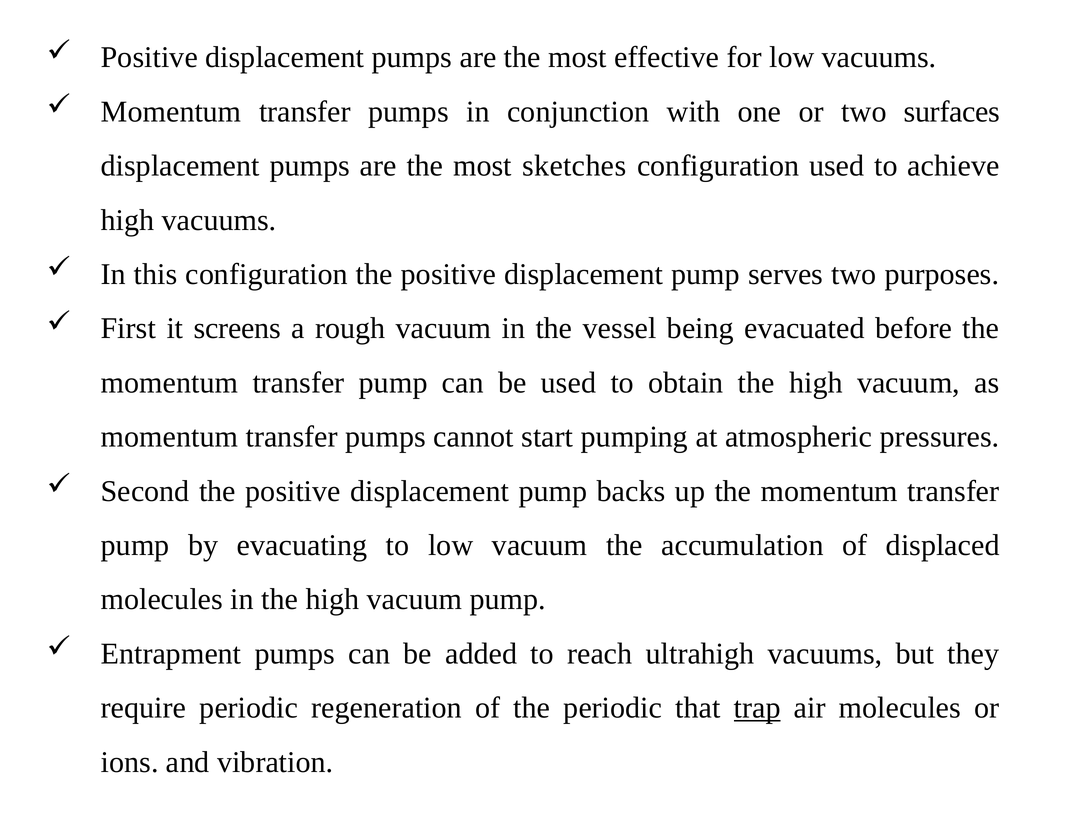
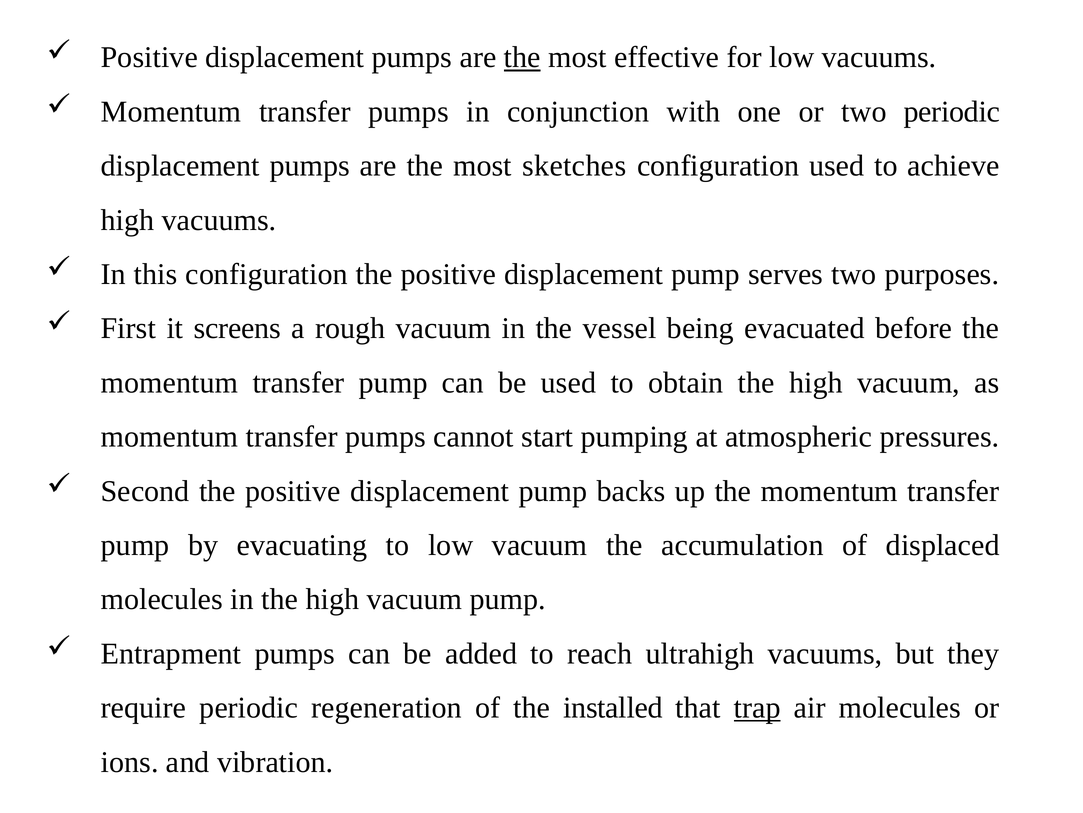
the at (522, 57) underline: none -> present
two surfaces: surfaces -> periodic
the periodic: periodic -> installed
